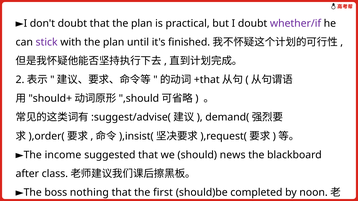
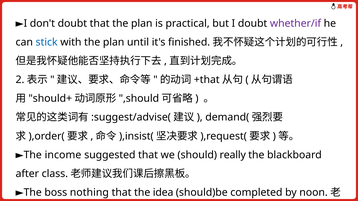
stick colour: purple -> blue
news: news -> really
first: first -> idea
